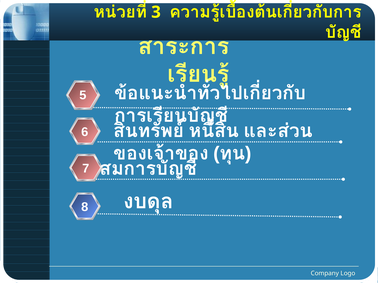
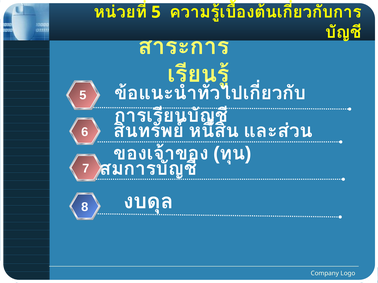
3 at (156, 12): 3 -> 5
